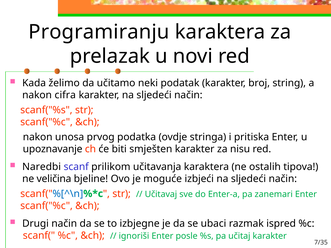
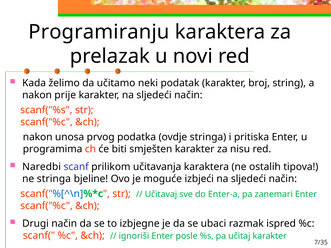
cifra: cifra -> prije
upoznavanje: upoznavanje -> programima
ne veličina: veličina -> stringa
